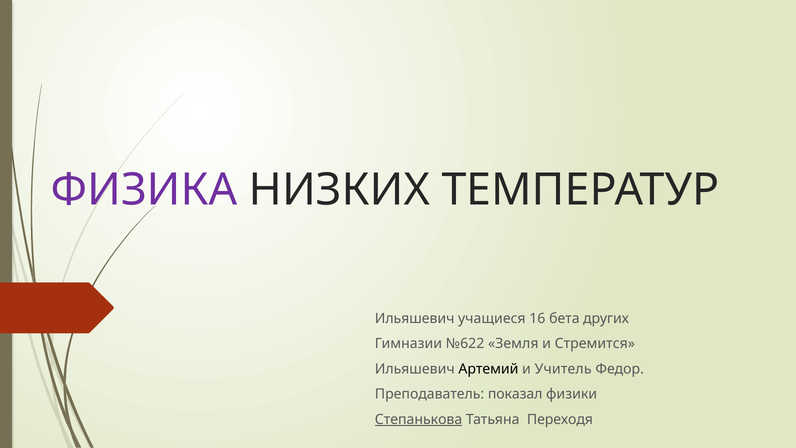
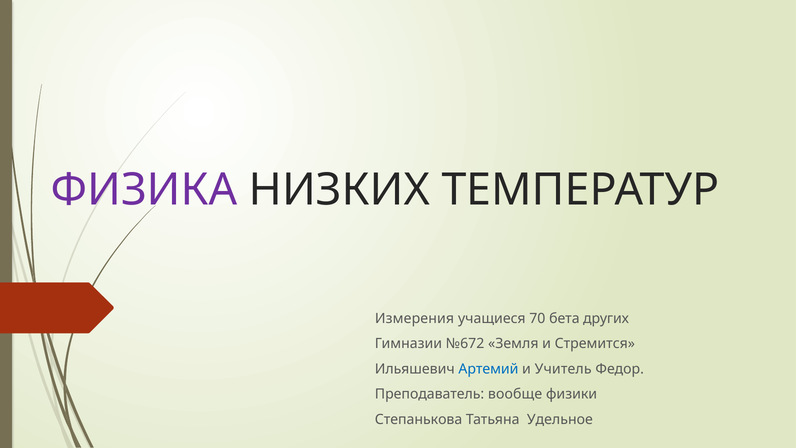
Ильяшевич at (415, 318): Ильяшевич -> Измерения
16: 16 -> 70
№622: №622 -> №672
Артемий colour: black -> blue
показал: показал -> вообще
Степанькова underline: present -> none
Переходя: Переходя -> Удельное
